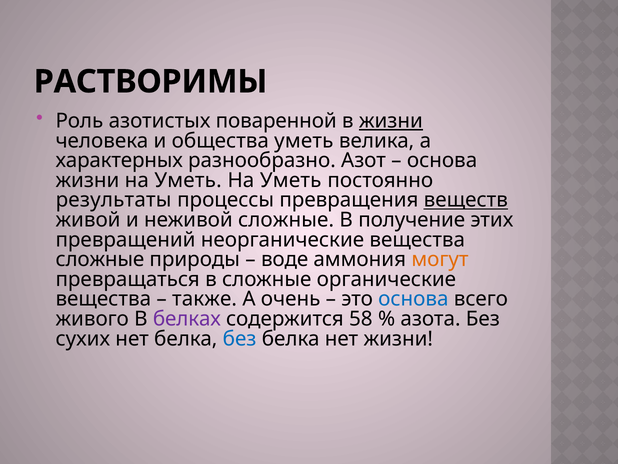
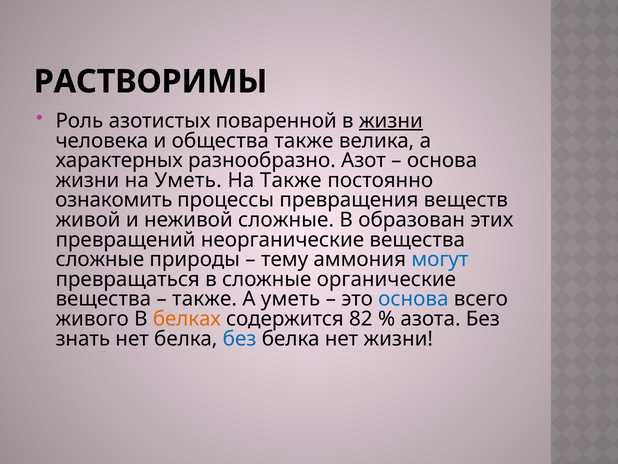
общества уметь: уметь -> также
Уметь at (291, 180): Уметь -> Также
результаты: результаты -> ознакомить
веществ underline: present -> none
получение: получение -> образован
воде: воде -> тему
могут colour: orange -> blue
А очень: очень -> уметь
белках colour: purple -> orange
58: 58 -> 82
сухих: сухих -> знать
